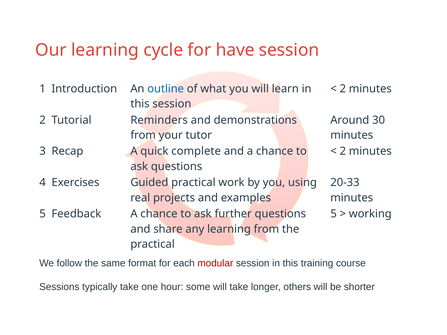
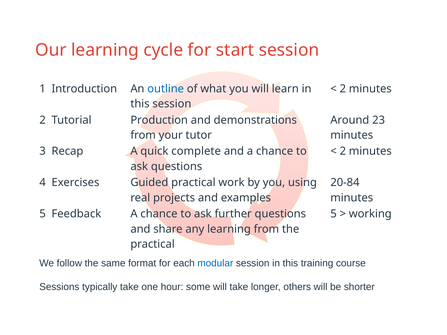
have: have -> start
Reminders: Reminders -> Production
30: 30 -> 23
20-33: 20-33 -> 20-84
modular colour: red -> blue
